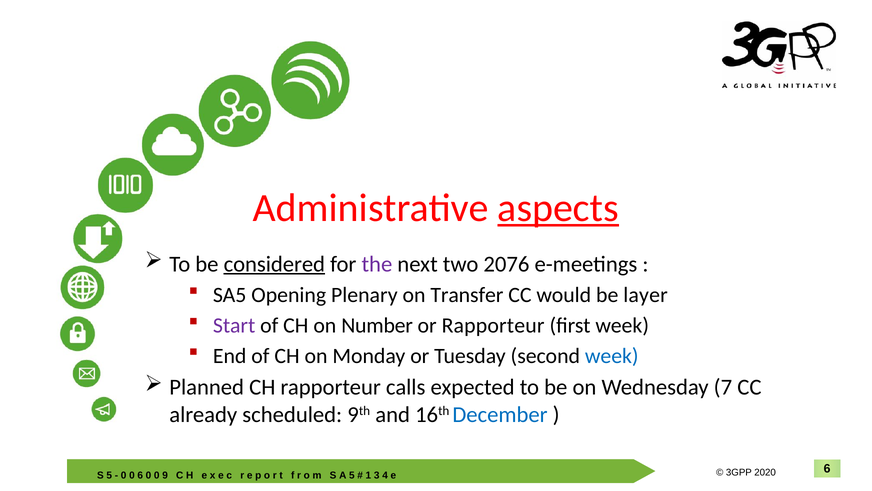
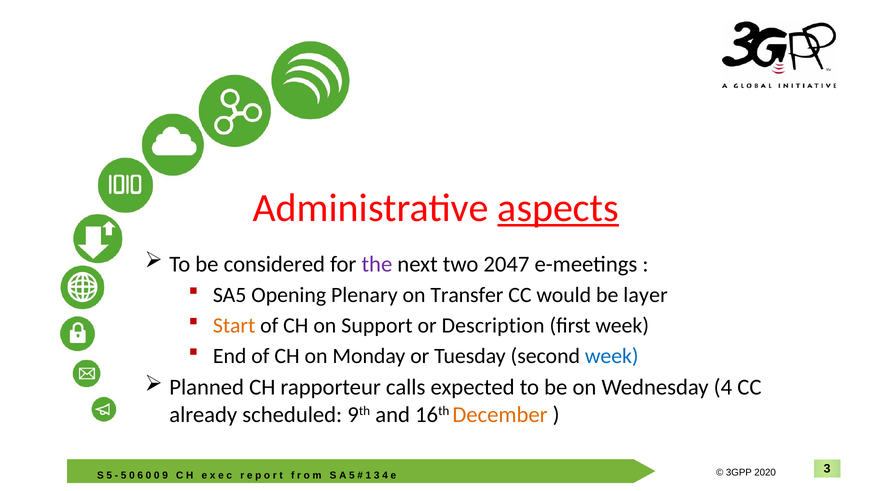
considered underline: present -> none
2076: 2076 -> 2047
Start colour: purple -> orange
Number: Number -> Support
or Rapporteur: Rapporteur -> Description
Wednesday 7: 7 -> 4
December colour: blue -> orange
6 at (827, 468): 6 -> 3
0 at (124, 475): 0 -> 5
